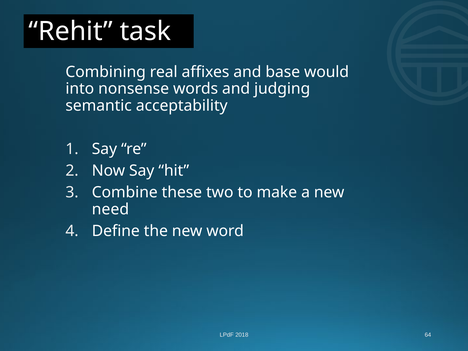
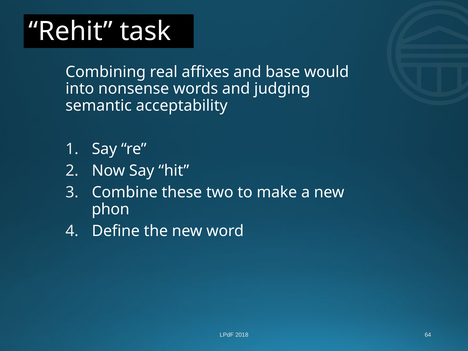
need: need -> phon
